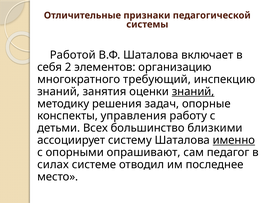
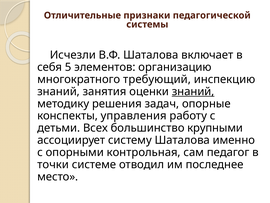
Работой: Работой -> Исчезли
2: 2 -> 5
близкими: близкими -> крупными
именно underline: present -> none
опрашивают: опрашивают -> контрольная
силах: силах -> точки
